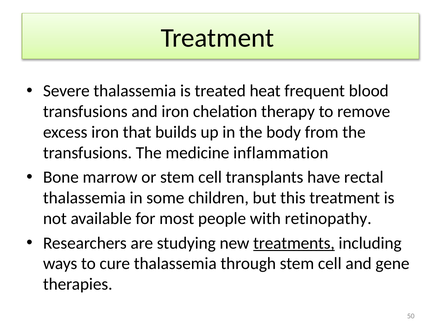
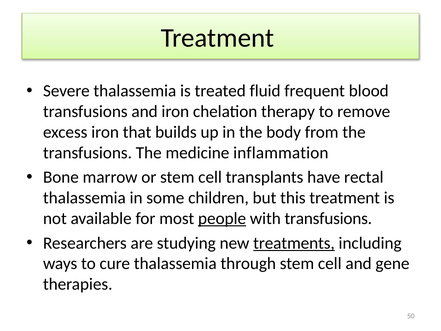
heat: heat -> fluid
people underline: none -> present
with retinopathy: retinopathy -> transfusions
